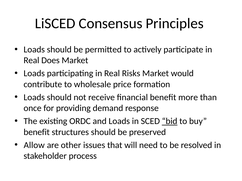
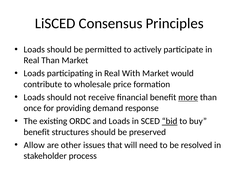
Real Does: Does -> Than
Risks: Risks -> With
more underline: none -> present
